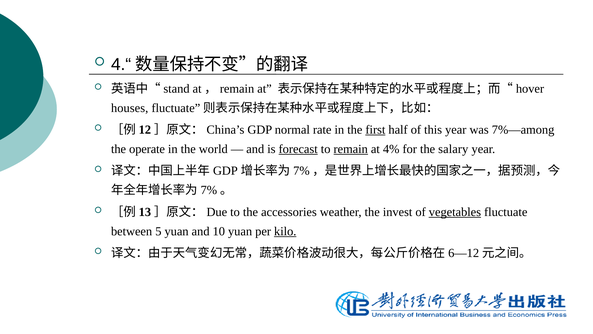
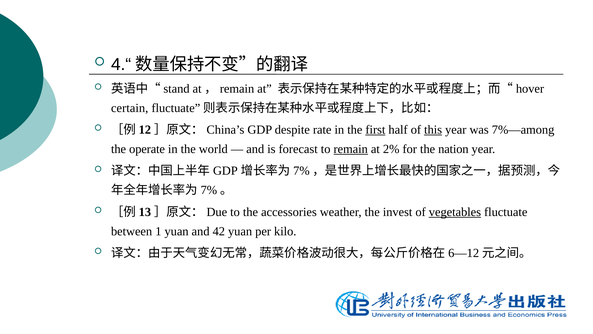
houses: houses -> certain
normal: normal -> despite
this underline: none -> present
forecast underline: present -> none
4%: 4% -> 2%
salary: salary -> nation
5: 5 -> 1
10: 10 -> 42
kilo underline: present -> none
